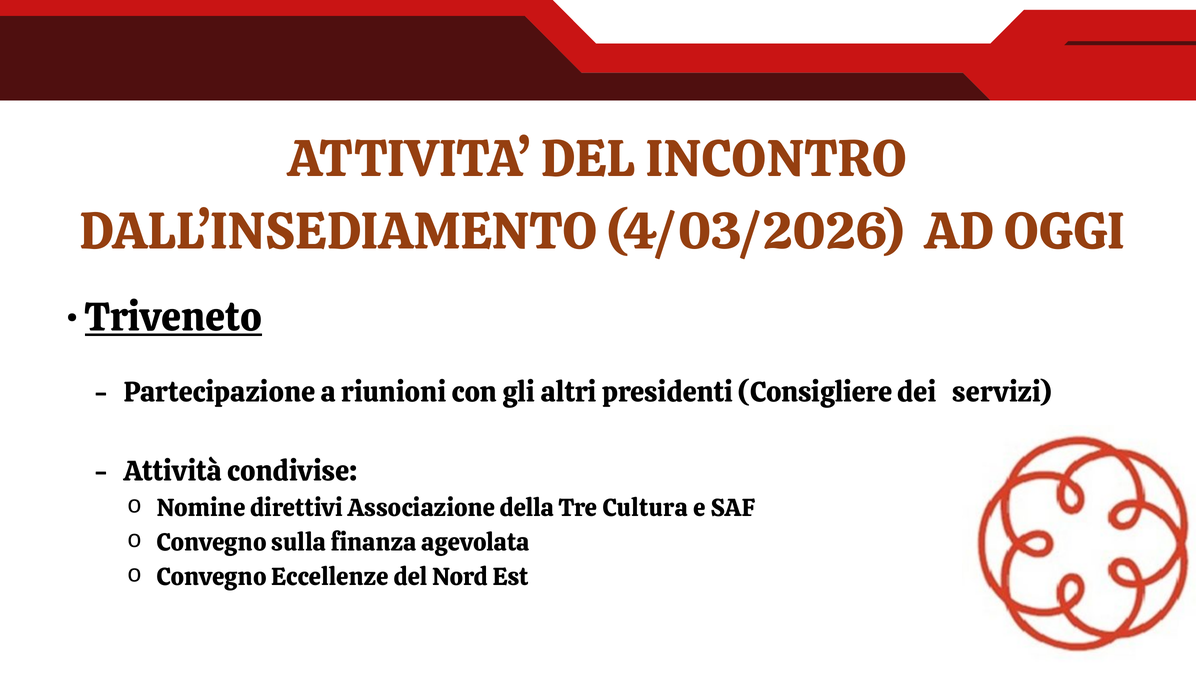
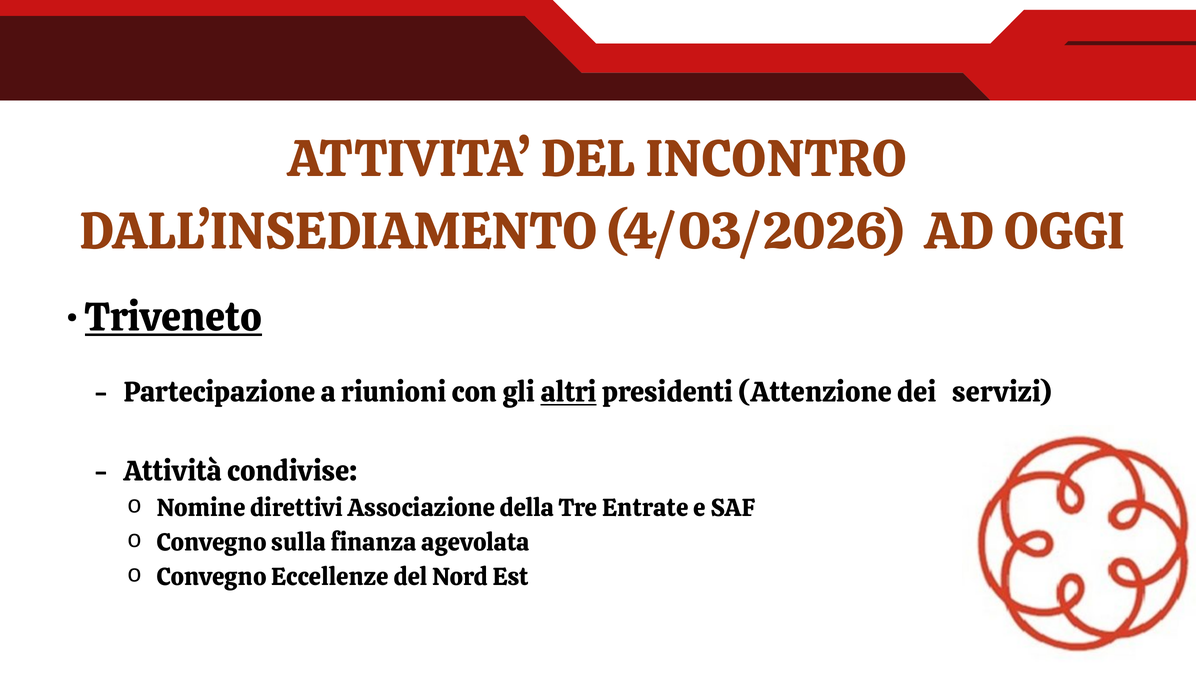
altri underline: none -> present
Consigliere: Consigliere -> Attenzione
Cultura: Cultura -> Entrate
